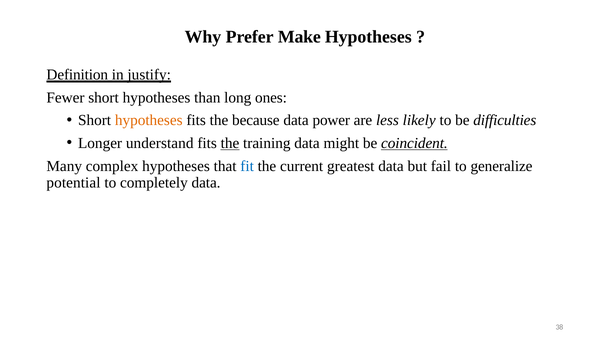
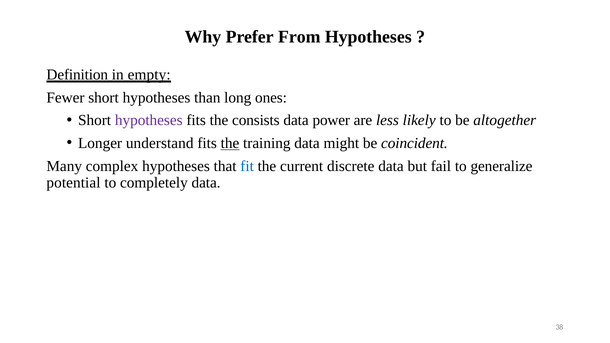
Make: Make -> From
justify: justify -> empty
hypotheses at (149, 120) colour: orange -> purple
because: because -> consists
difficulties: difficulties -> altogether
coincident underline: present -> none
greatest: greatest -> discrete
